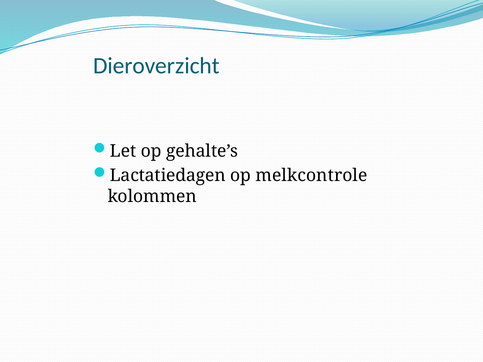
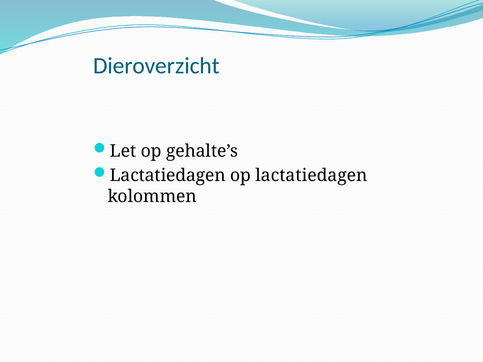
op melkcontrole: melkcontrole -> lactatiedagen
